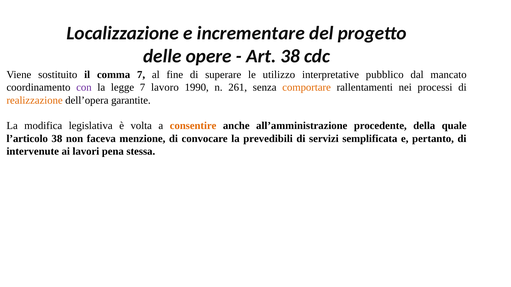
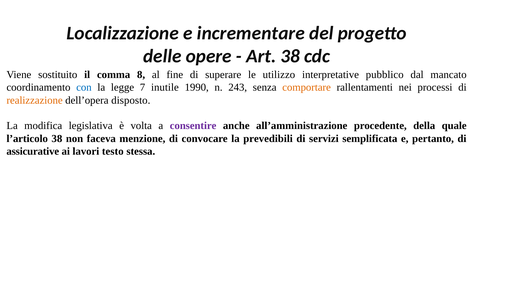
comma 7: 7 -> 8
con colour: purple -> blue
lavoro: lavoro -> inutile
261: 261 -> 243
garantite: garantite -> disposto
consentire colour: orange -> purple
intervenute: intervenute -> assicurative
pena: pena -> testo
